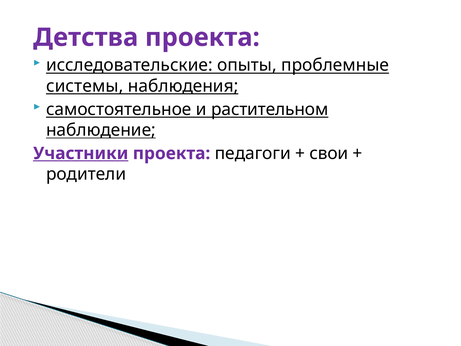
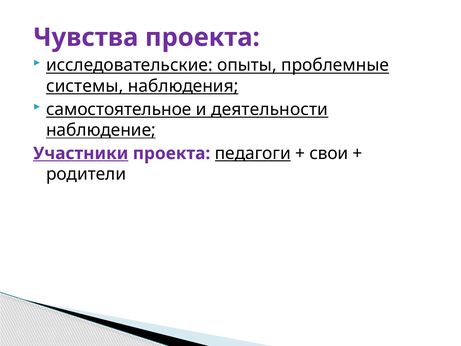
Детства: Детства -> Чувства
растительном: растительном -> деятельности
педагоги underline: none -> present
